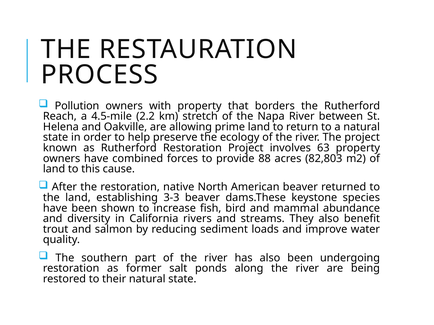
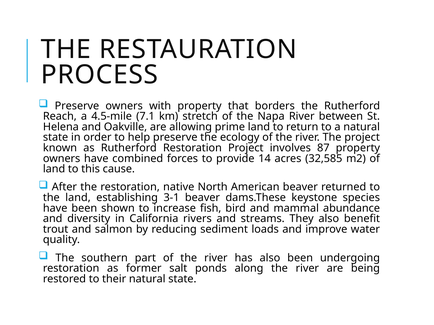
Pollution at (77, 106): Pollution -> Preserve
2.2: 2.2 -> 7.1
63: 63 -> 87
88: 88 -> 14
82,803: 82,803 -> 32,585
3-3: 3-3 -> 3-1
